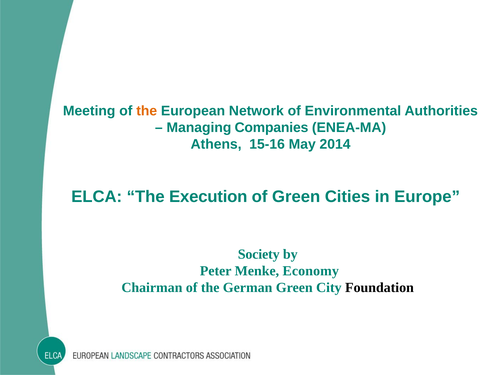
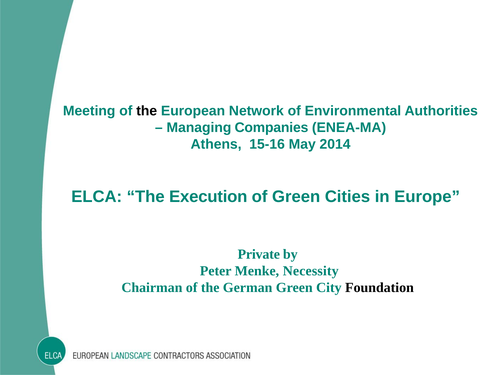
the at (147, 111) colour: orange -> black
Society: Society -> Private
Economy: Economy -> Necessity
